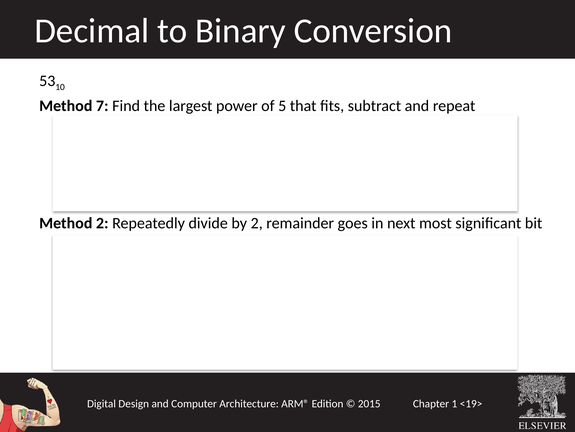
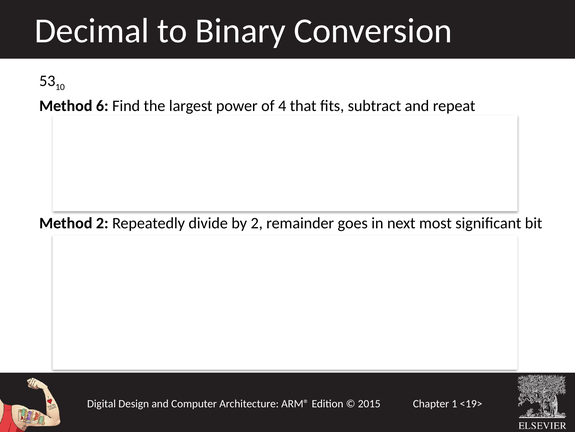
Method 7: 7 -> 6
of 5: 5 -> 4
